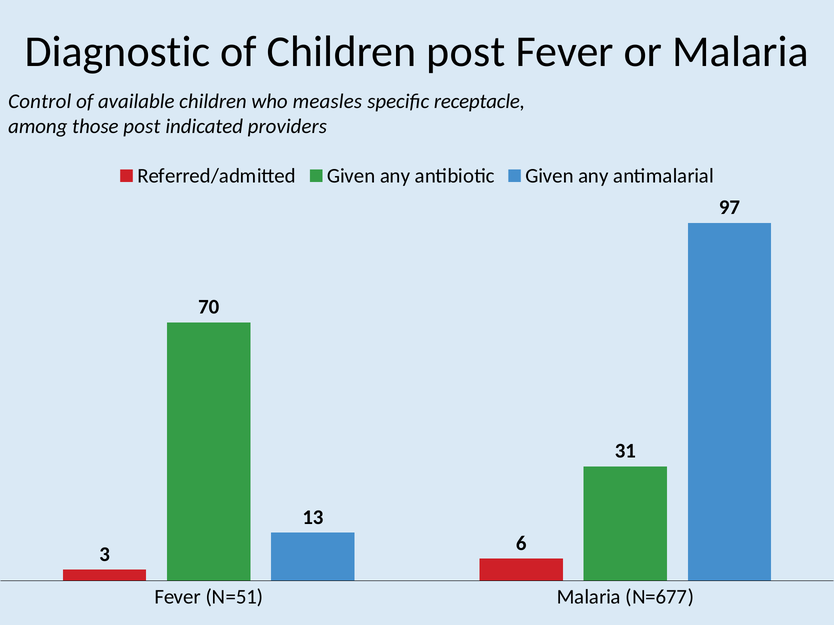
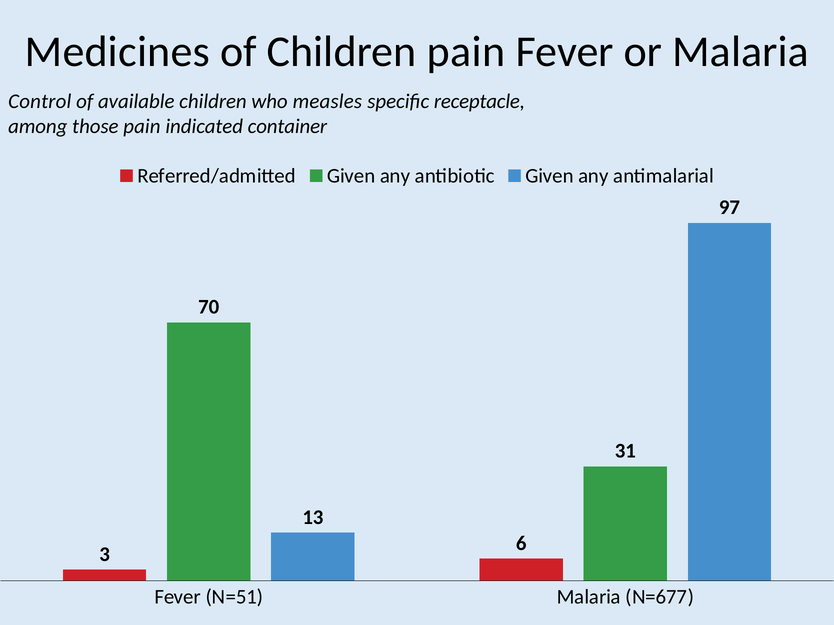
Diagnostic: Diagnostic -> Medicines
Children post: post -> pain
those post: post -> pain
providers: providers -> container
